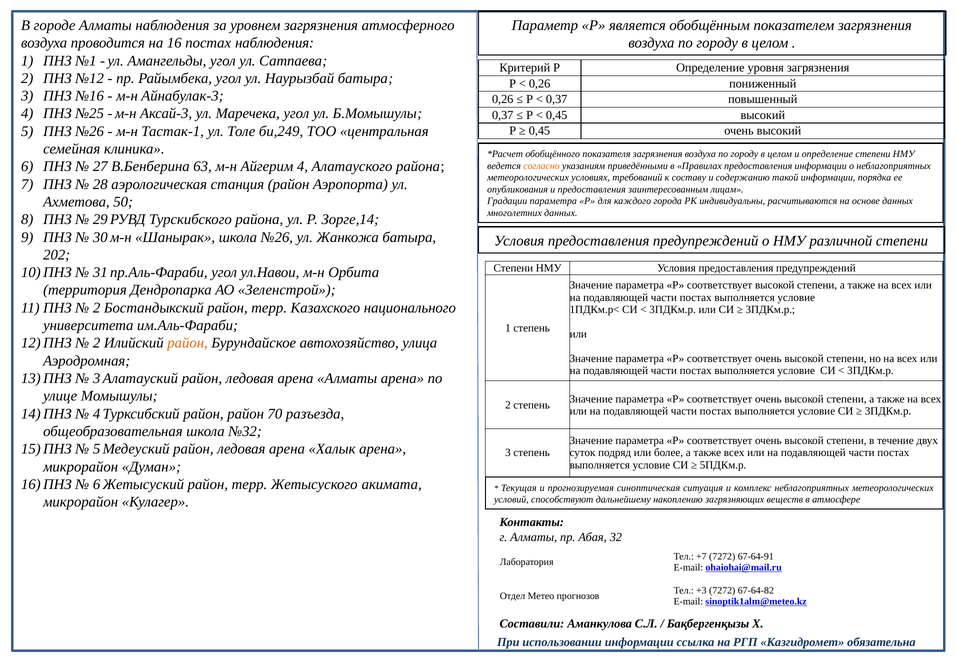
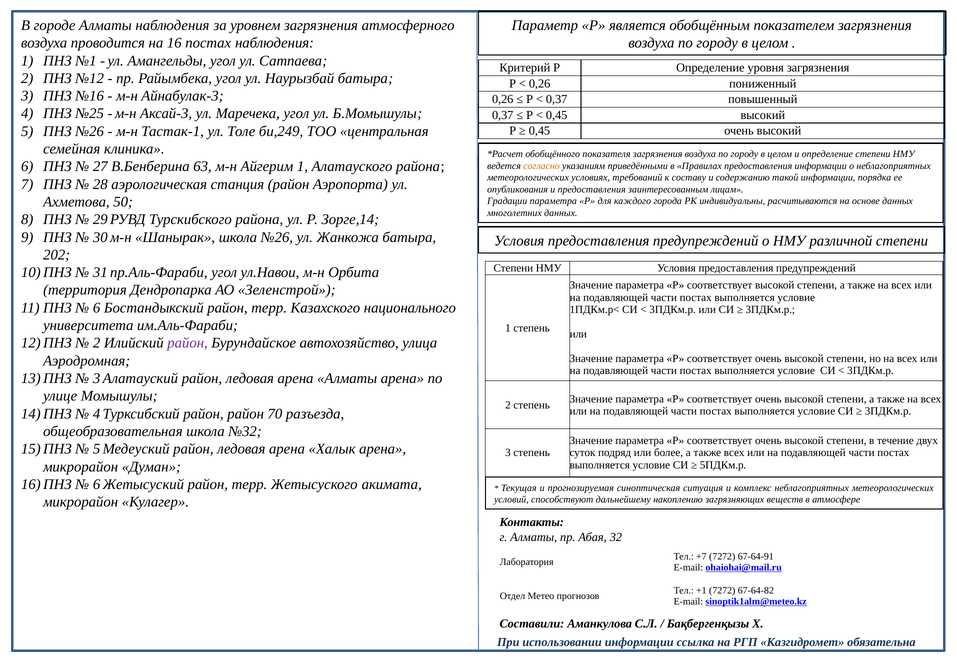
Айгерим 4: 4 -> 1
2 at (97, 308): 2 -> 6
район at (188, 343) colour: orange -> purple
+3: +3 -> +1
